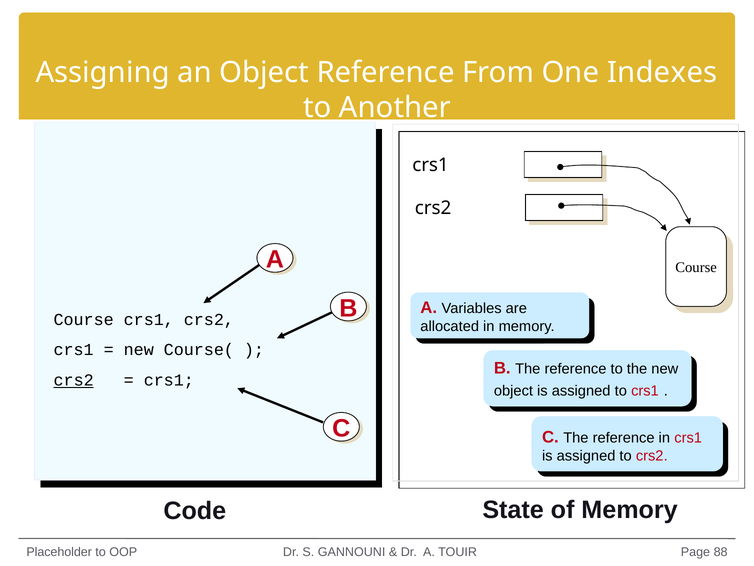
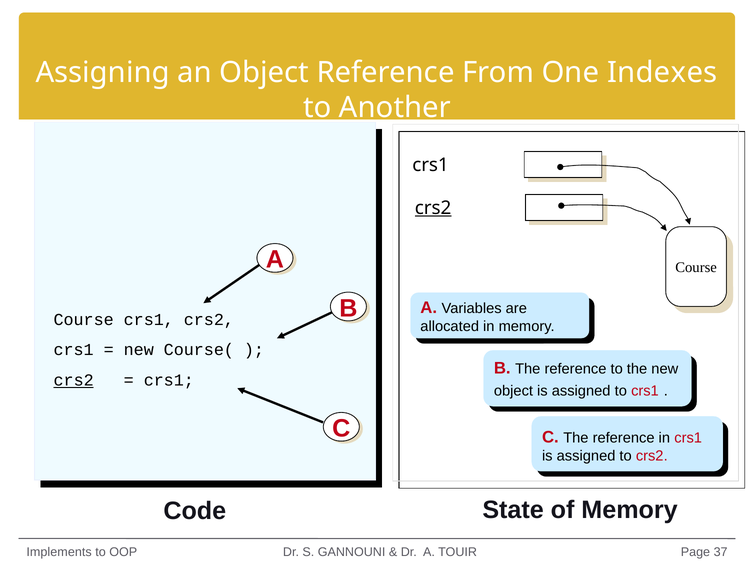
crs2 at (433, 208) underline: none -> present
Placeholder: Placeholder -> Implements
88: 88 -> 37
